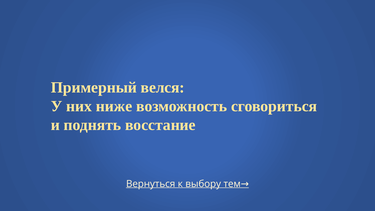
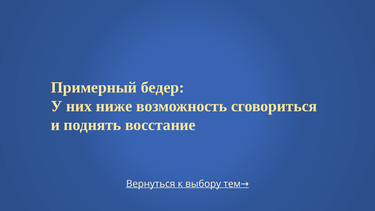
велся: велся -> бедер
